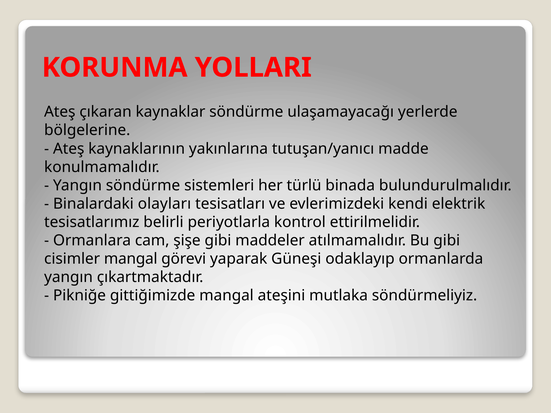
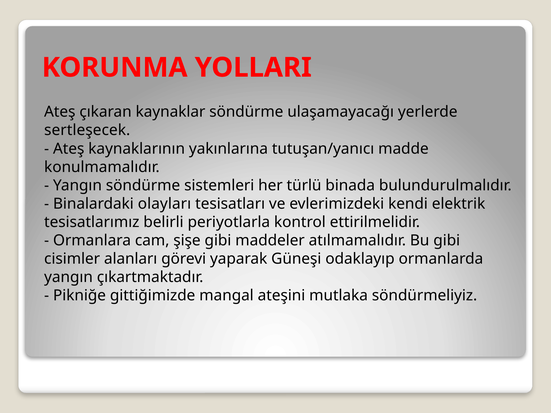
bölgelerine: bölgelerine -> sertleşecek
cisimler mangal: mangal -> alanları
